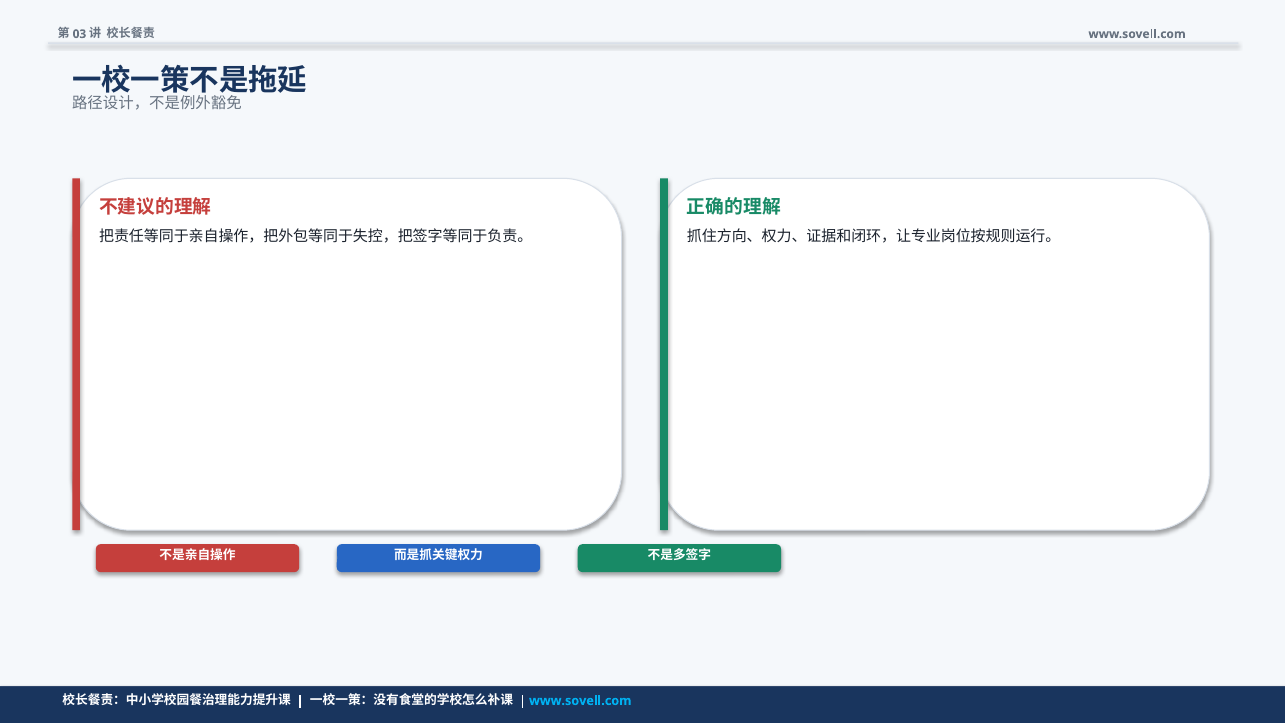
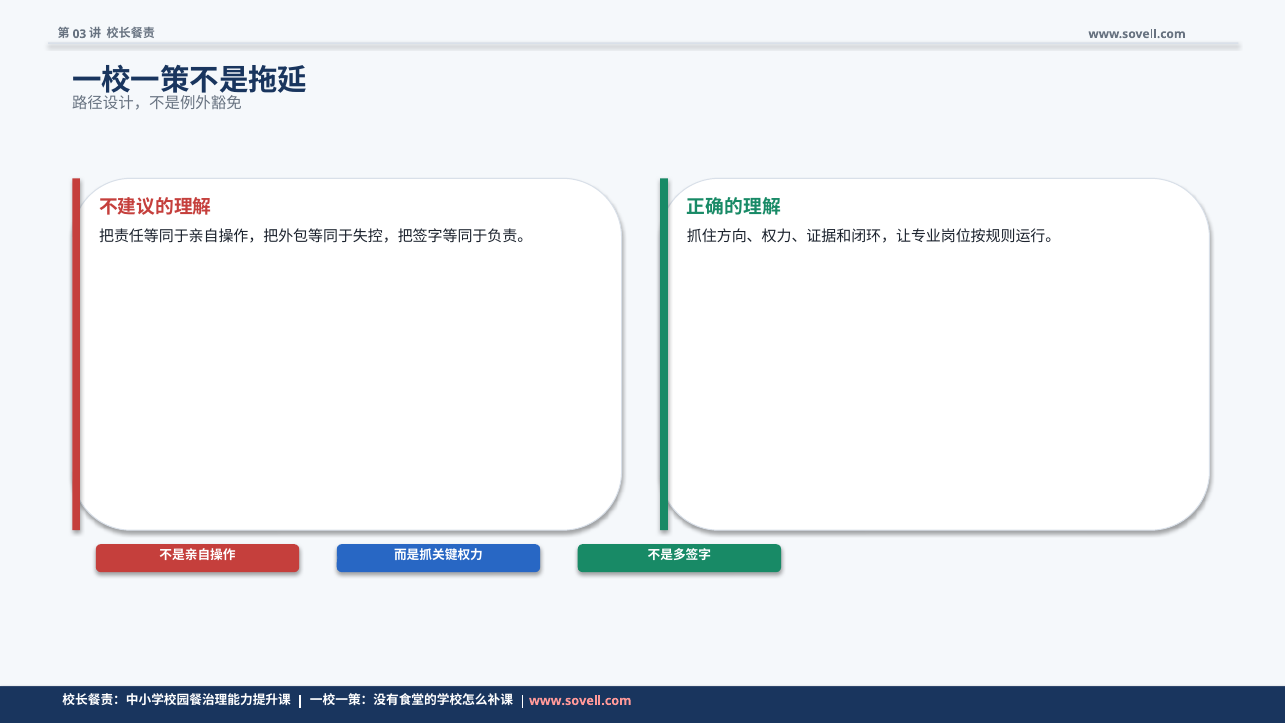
www.sovell.com at (580, 701) colour: light blue -> pink
